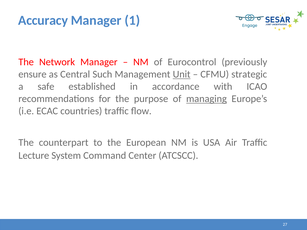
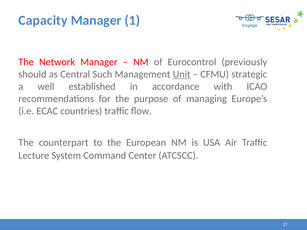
Accuracy: Accuracy -> Capacity
ensure: ensure -> should
safe: safe -> well
managing underline: present -> none
